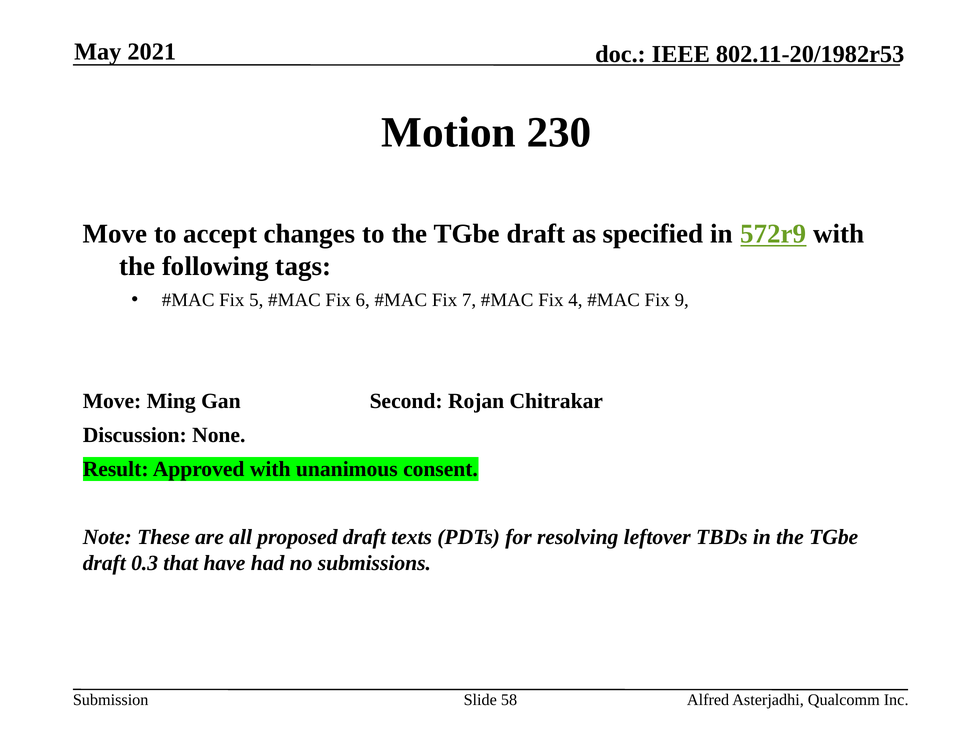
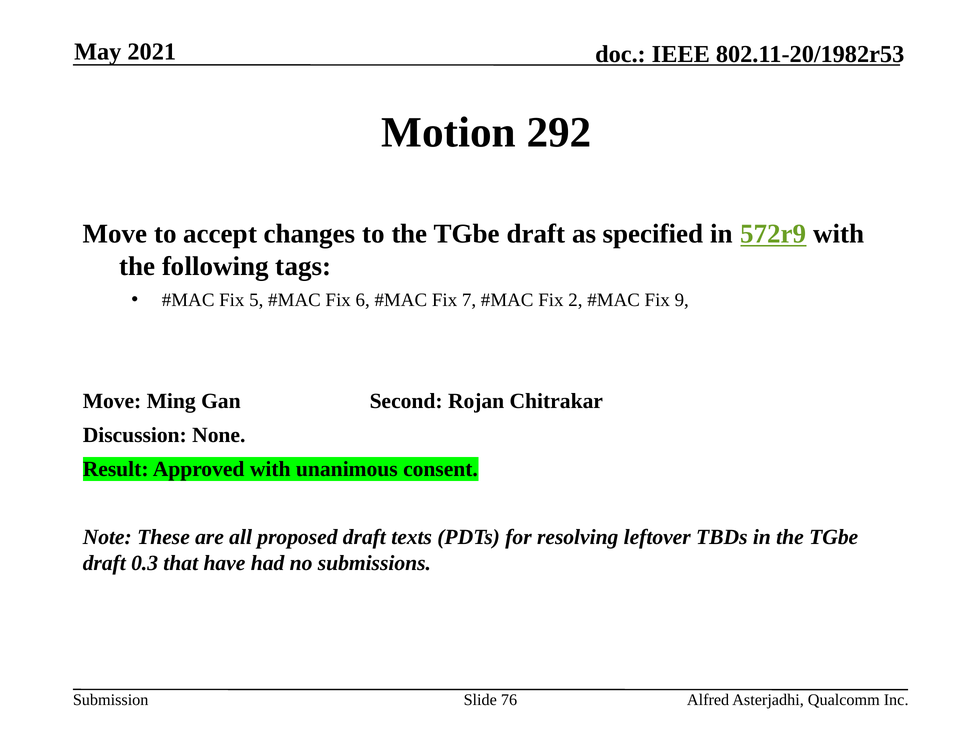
230: 230 -> 292
4: 4 -> 2
58: 58 -> 76
